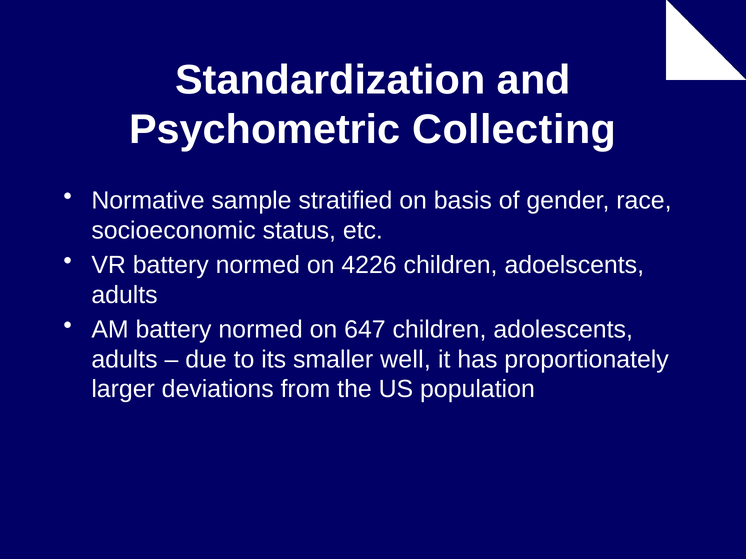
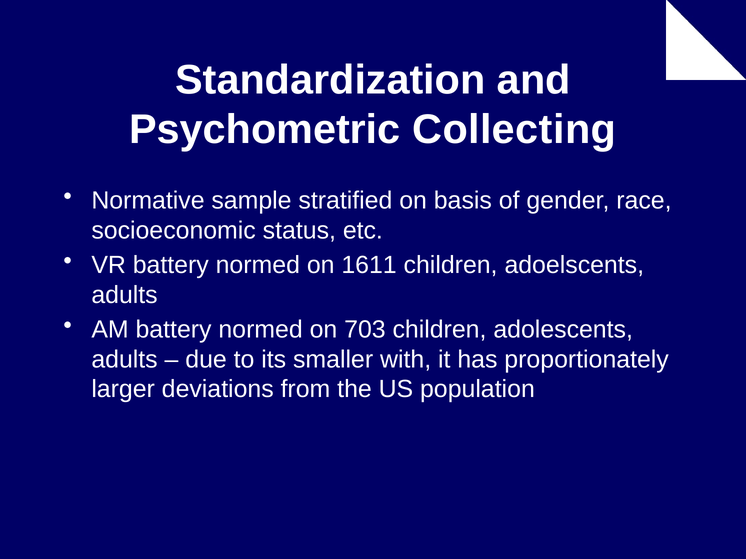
4226: 4226 -> 1611
647: 647 -> 703
well: well -> with
